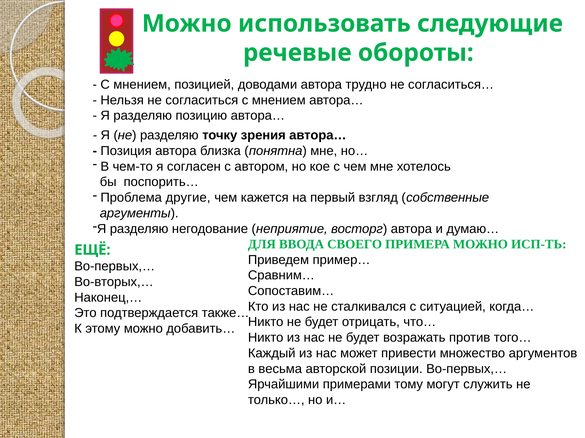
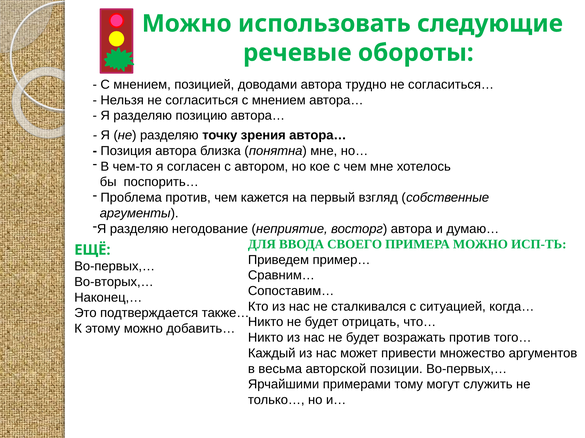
Проблема другие: другие -> против
